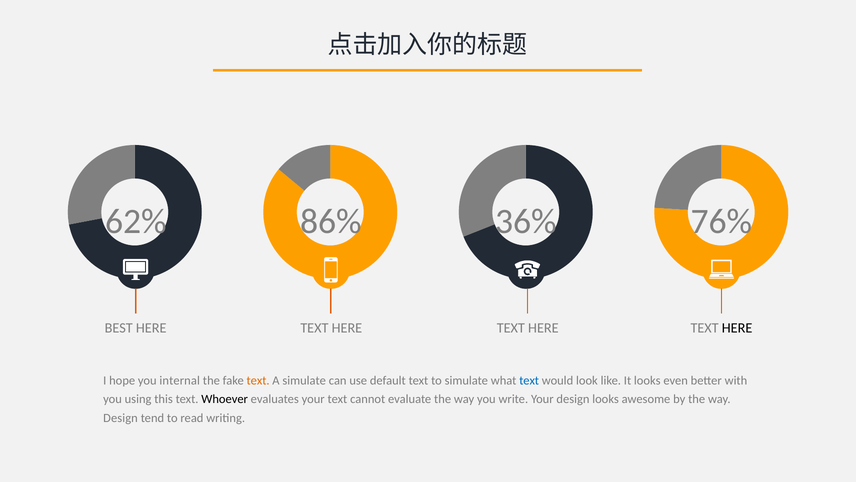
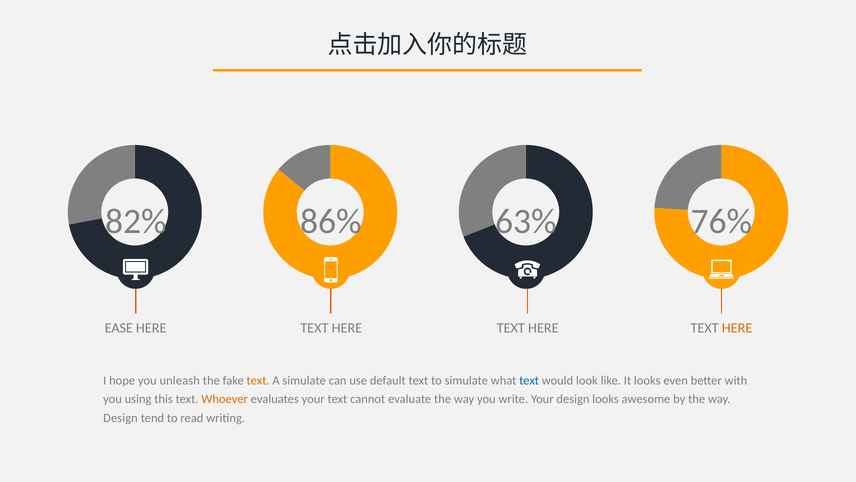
62%: 62% -> 82%
36%: 36% -> 63%
BEST: BEST -> EASE
HERE at (737, 328) colour: black -> orange
internal: internal -> unleash
Whoever colour: black -> orange
